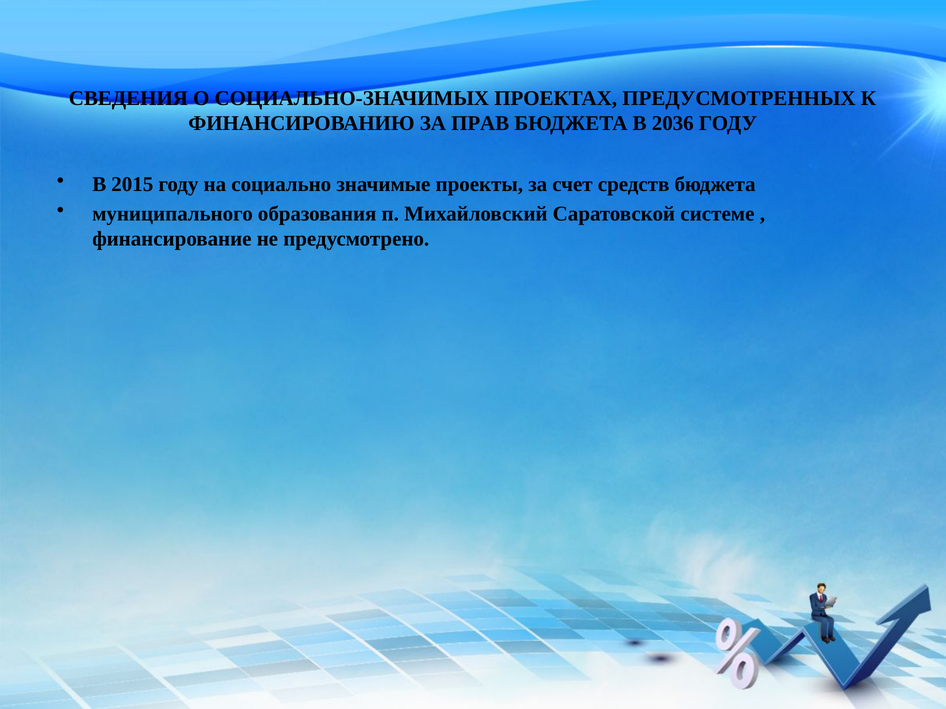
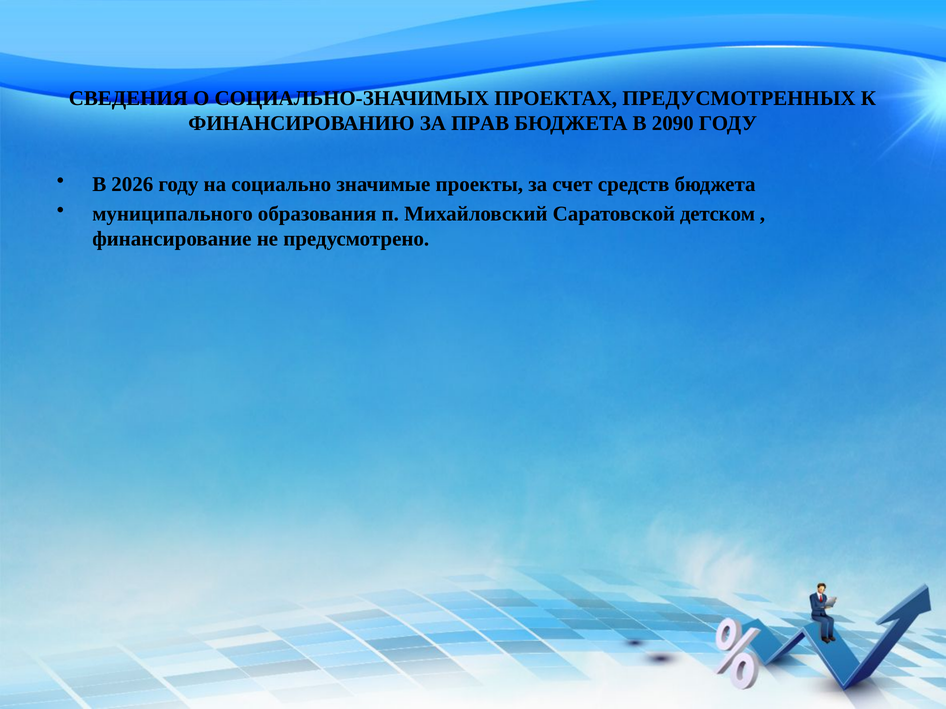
2036: 2036 -> 2090
2015: 2015 -> 2026
системе: системе -> детском
